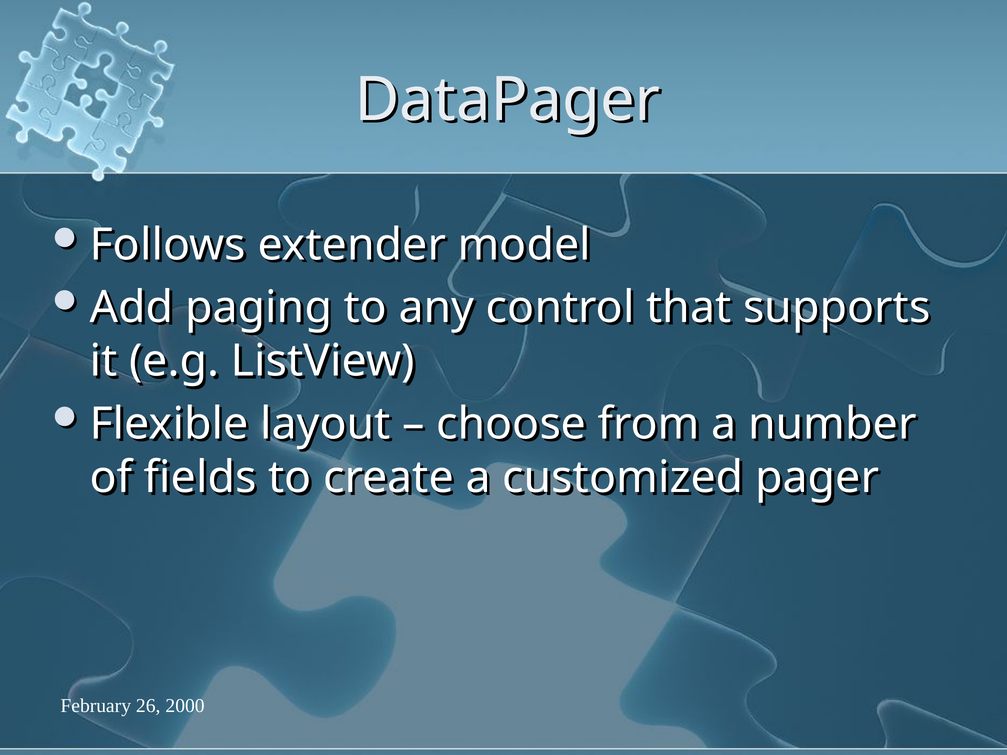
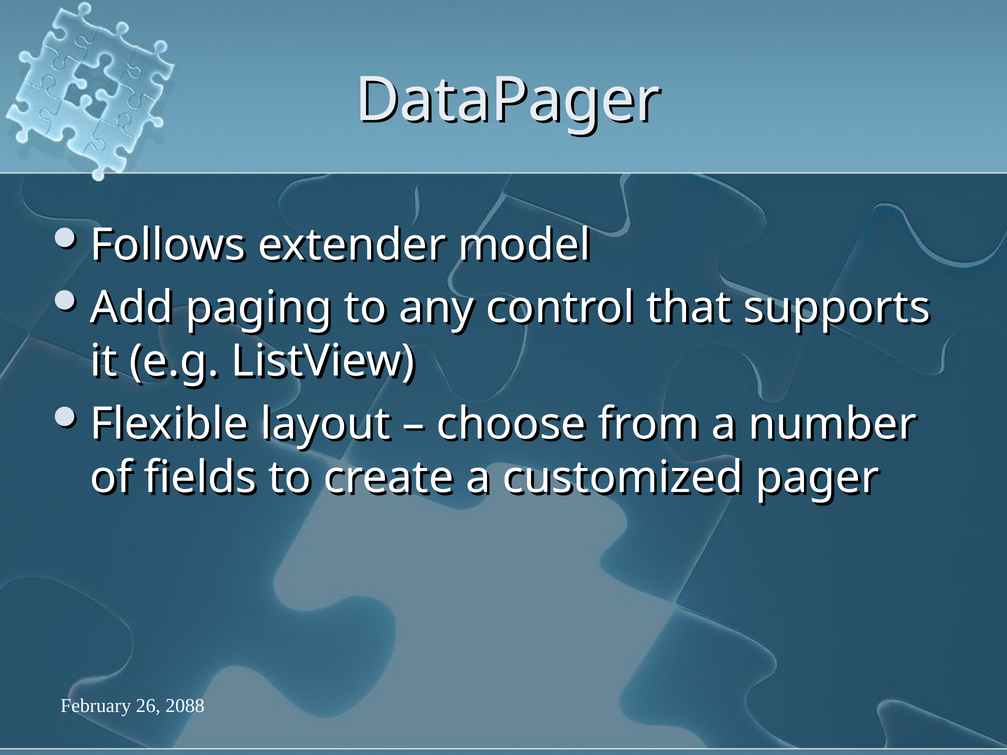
2000: 2000 -> 2088
